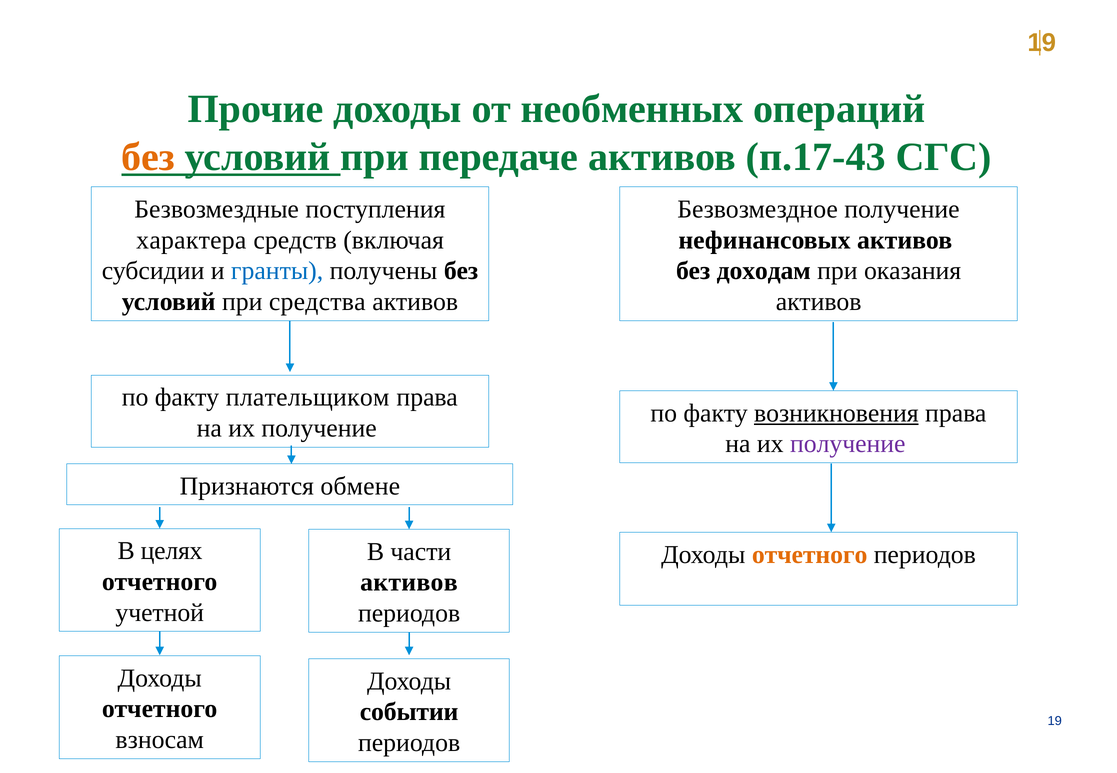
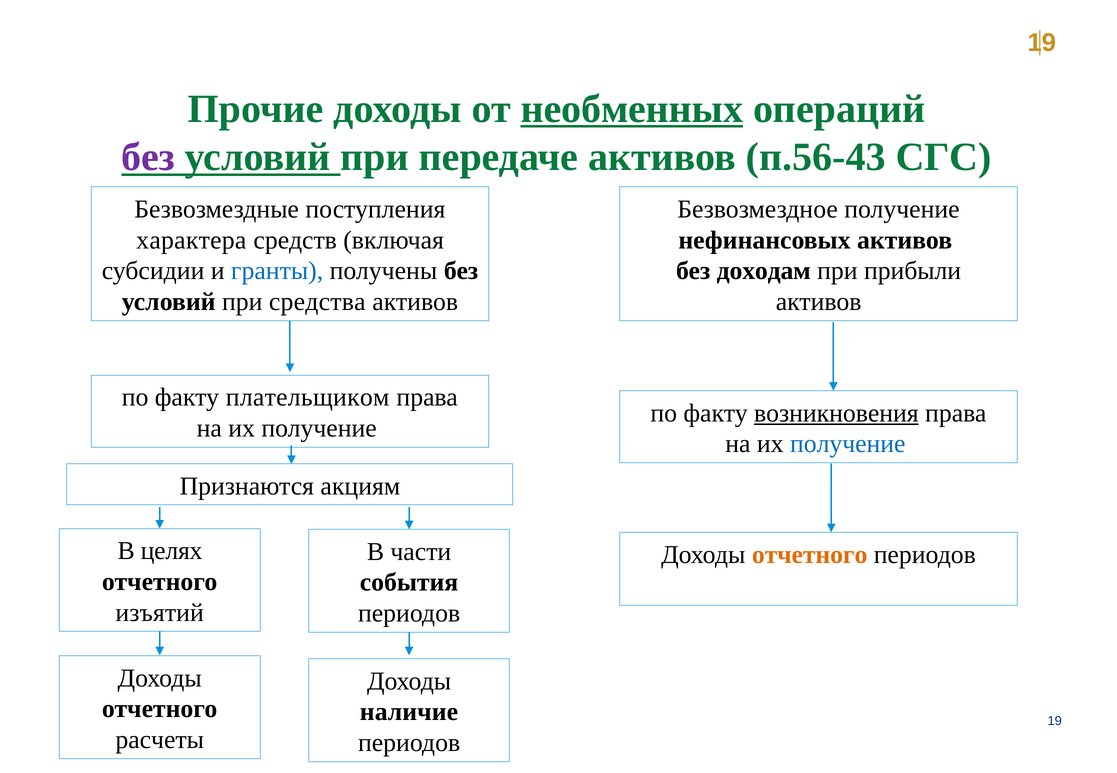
необменных underline: none -> present
без at (148, 157) colour: orange -> purple
п.17-43: п.17-43 -> п.56-43
оказания: оказания -> прибыли
получение at (848, 444) colour: purple -> blue
обмене: обмене -> акциям
активов at (409, 583): активов -> события
учетной: учетной -> изъятий
событии: событии -> наличие
взносам: взносам -> расчеты
